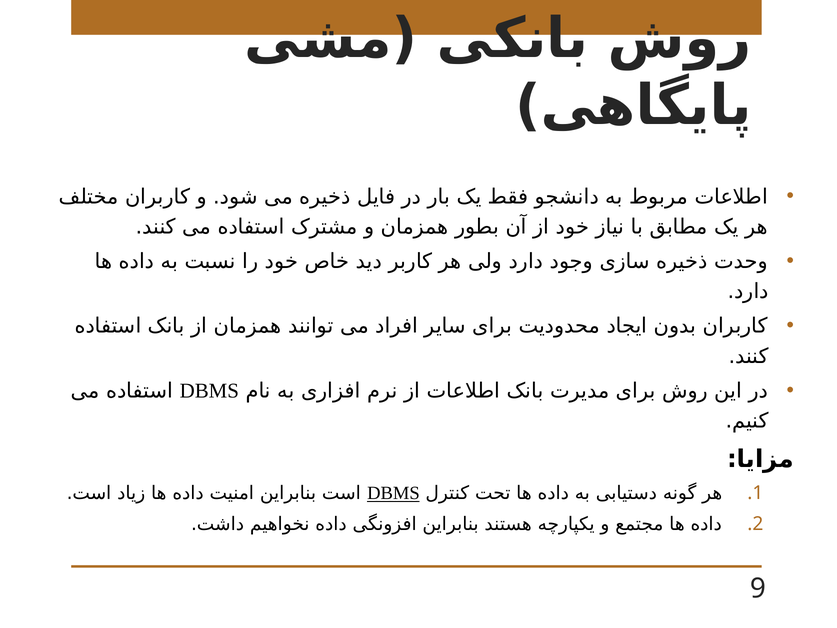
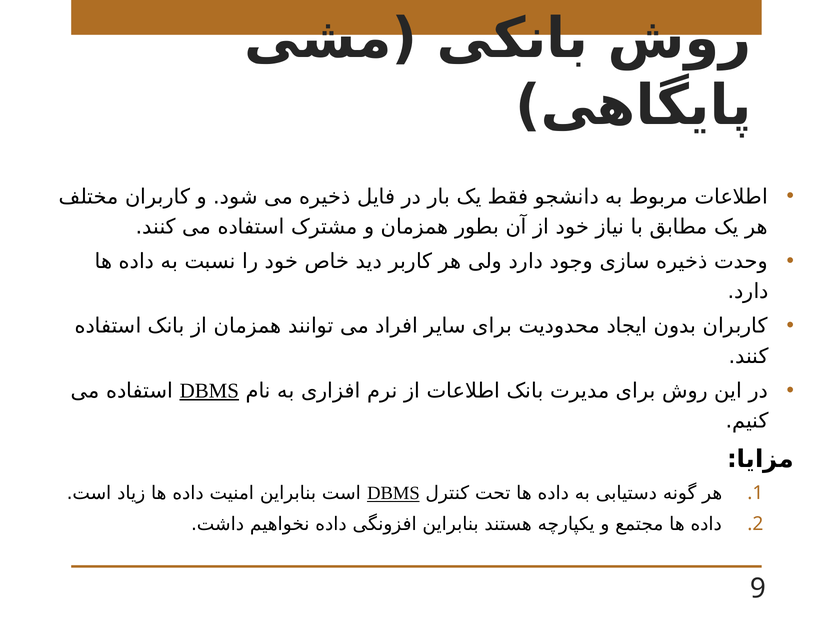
DBMS at (209, 391) underline: none -> present
